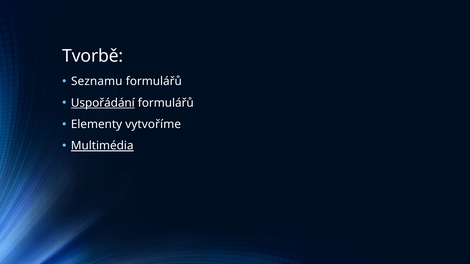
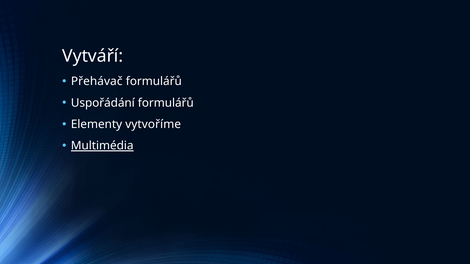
Tvorbě: Tvorbě -> Vytváří
Seznamu: Seznamu -> Přehávač
Uspořádání underline: present -> none
